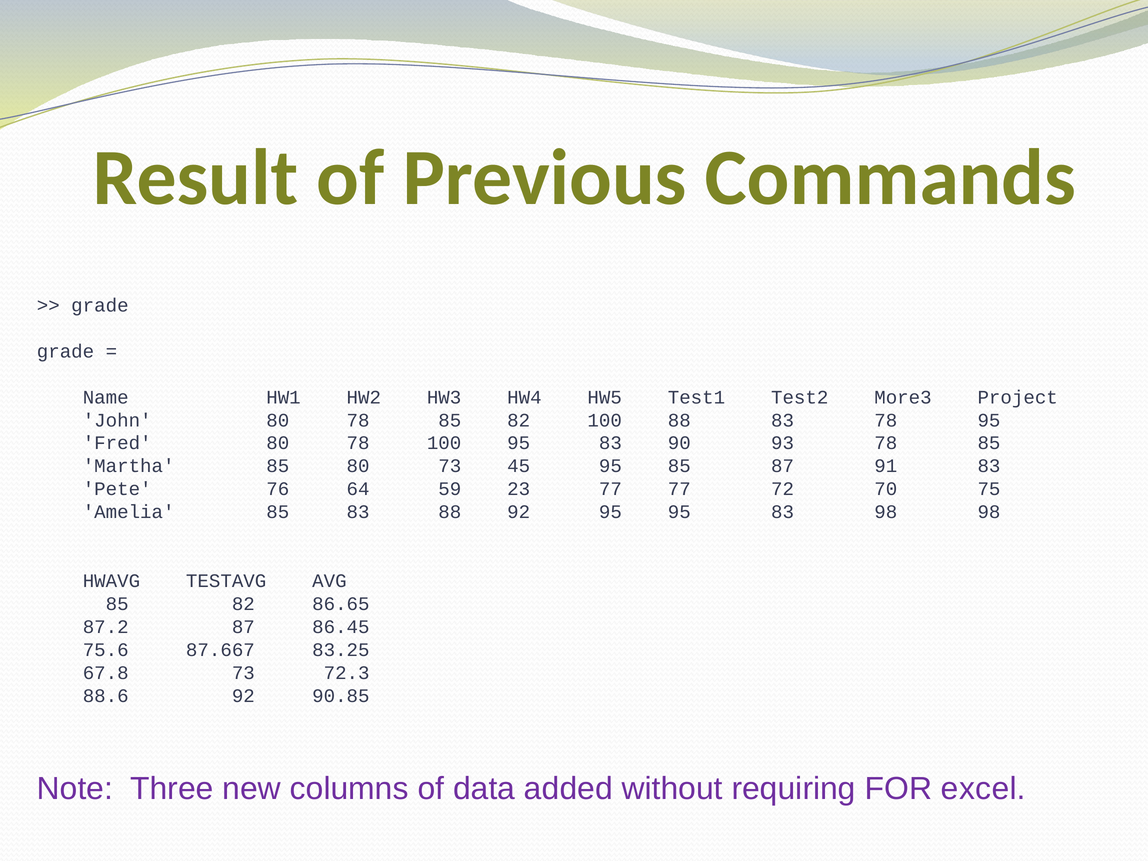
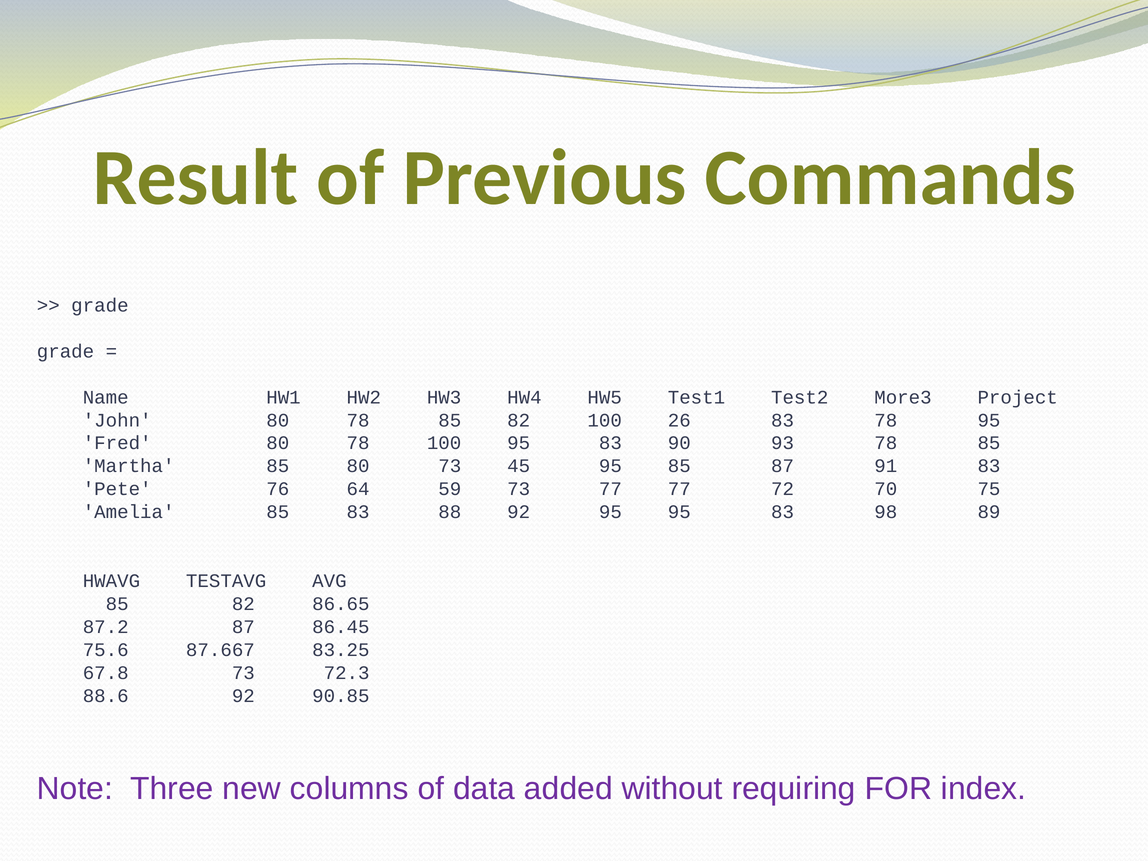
100 88: 88 -> 26
59 23: 23 -> 73
98 98: 98 -> 89
excel: excel -> index
